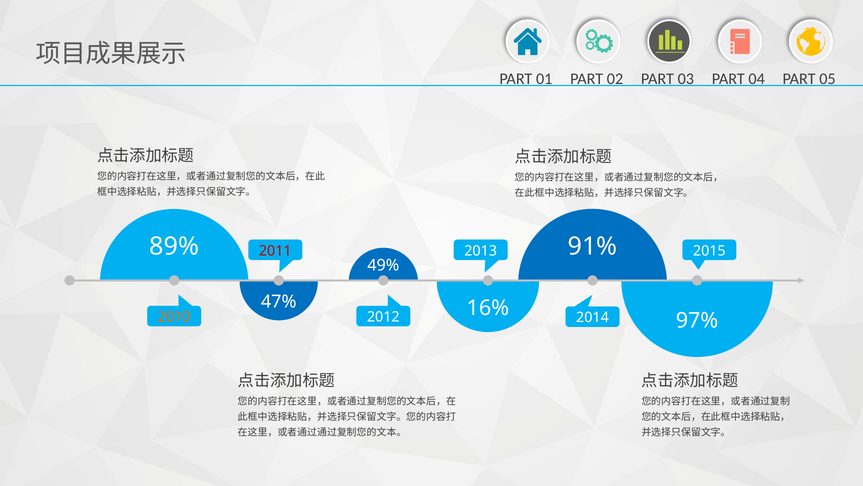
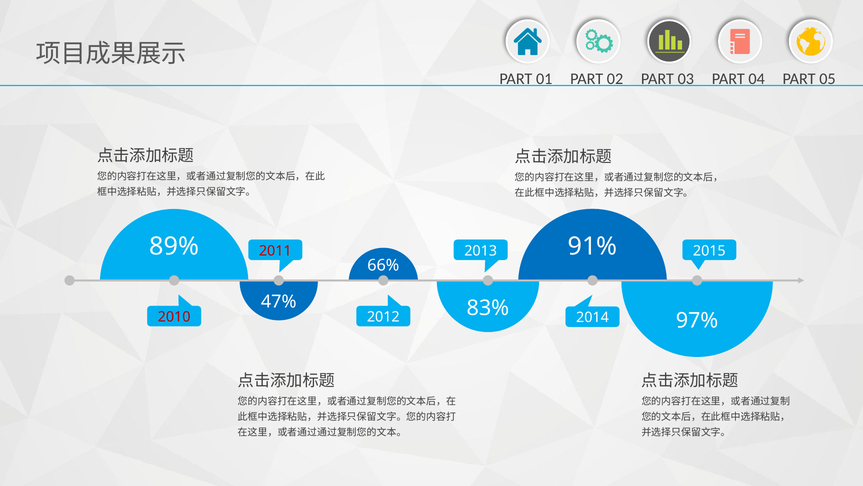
49%: 49% -> 66%
16%: 16% -> 83%
2010 colour: orange -> red
